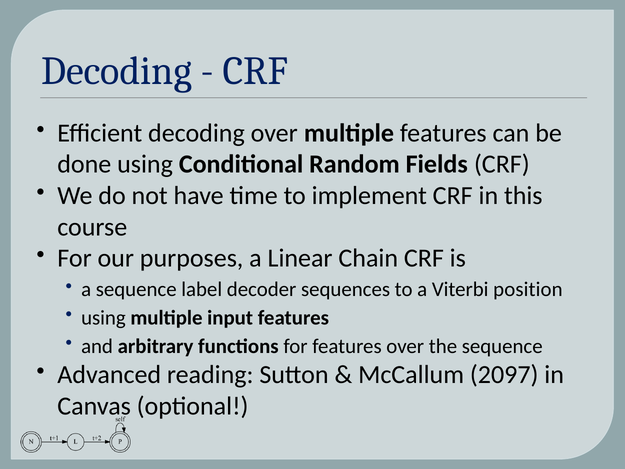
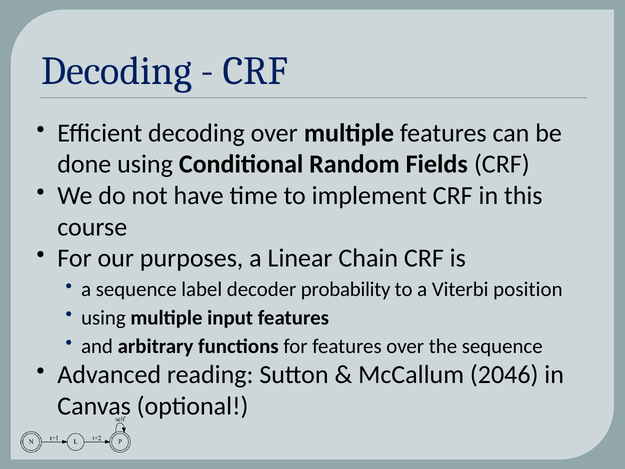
sequences: sequences -> probability
2097: 2097 -> 2046
